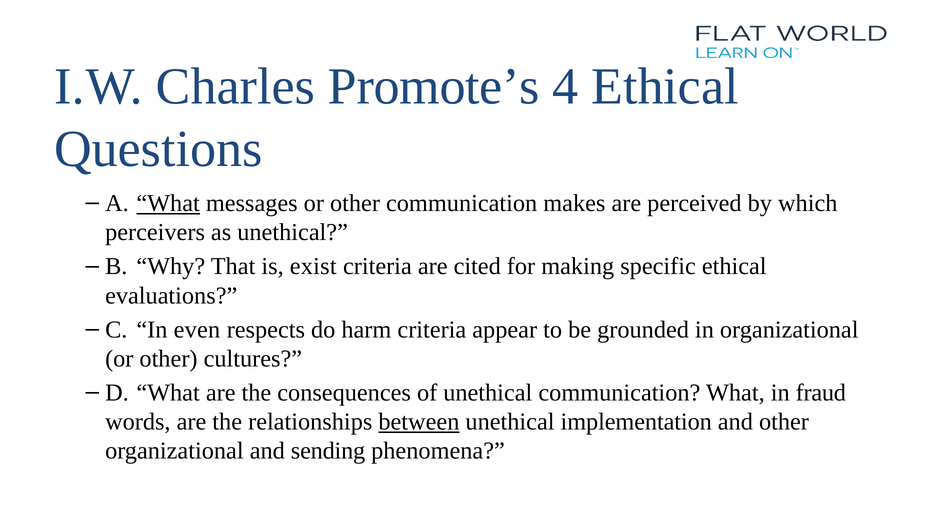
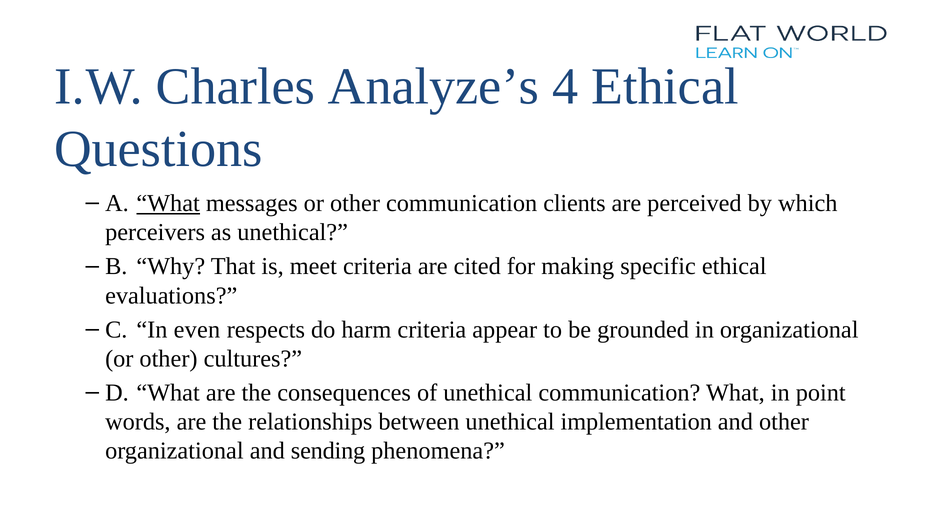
Promote’s: Promote’s -> Analyze’s
makes: makes -> clients
exist: exist -> meet
fraud: fraud -> point
between underline: present -> none
